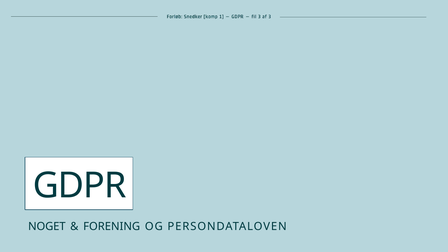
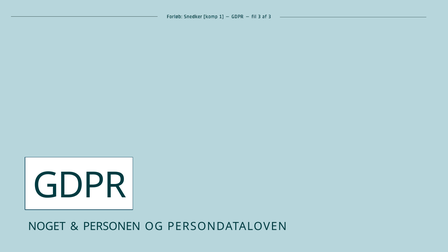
FORENING: FORENING -> PERSONEN
